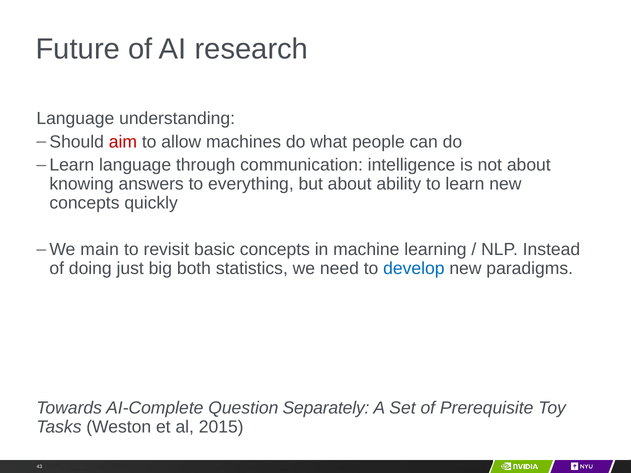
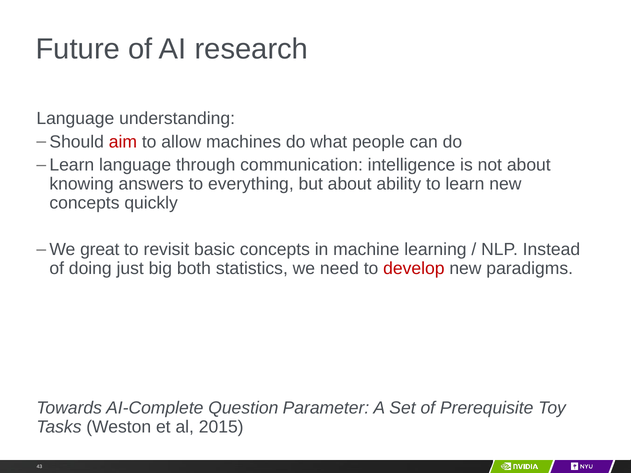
main: main -> great
develop colour: blue -> red
Separately: Separately -> Parameter
